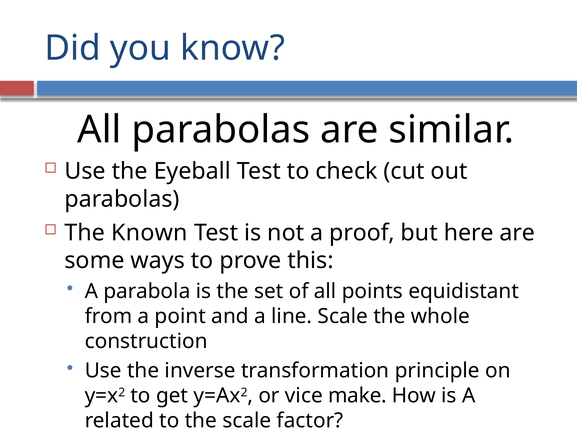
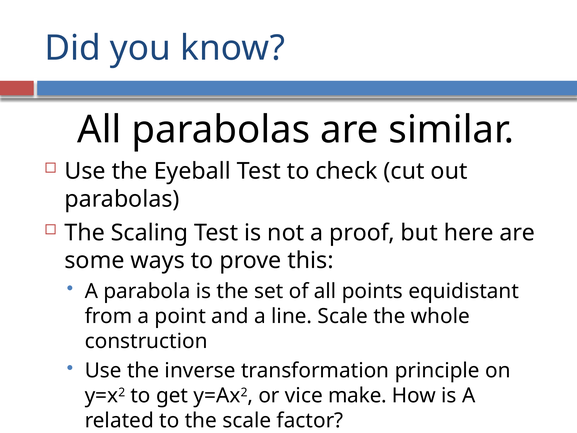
Known: Known -> Scaling
